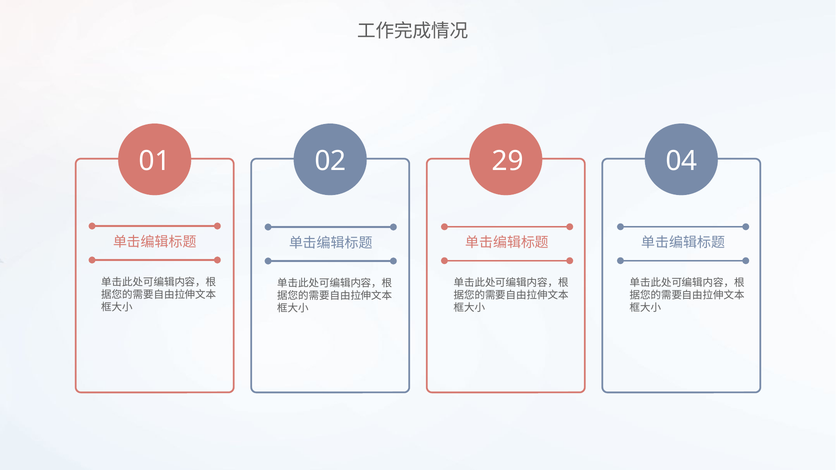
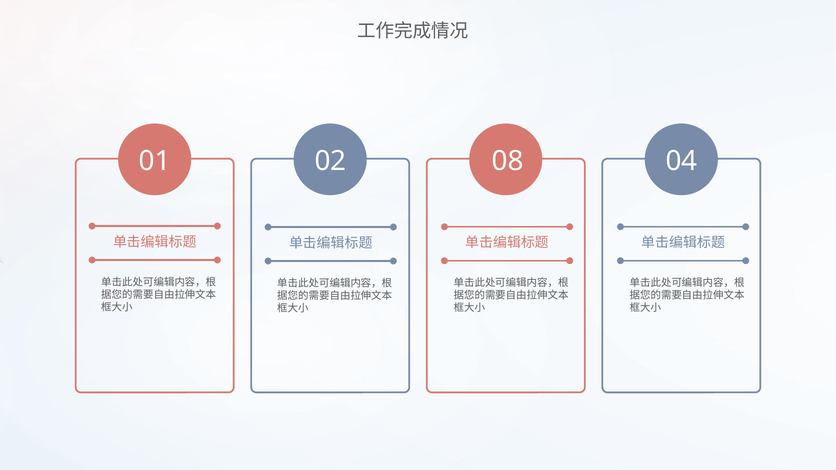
29: 29 -> 08
